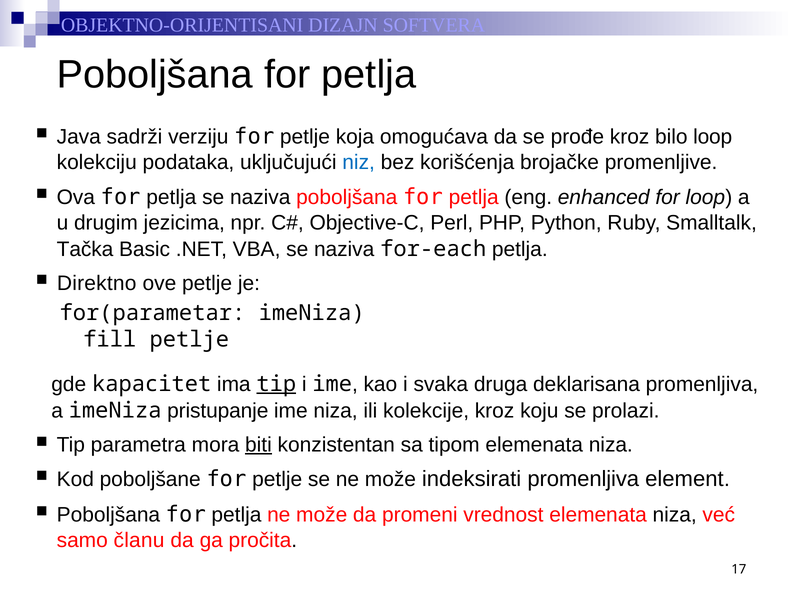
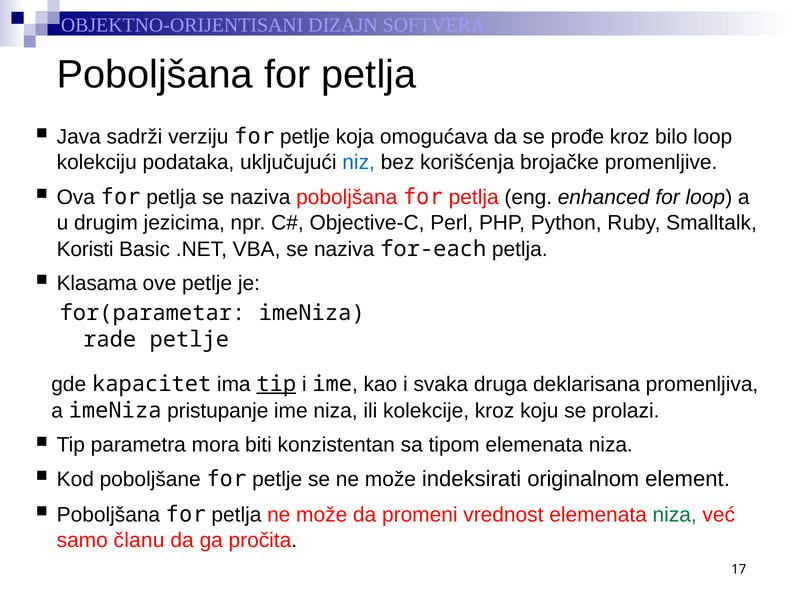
Tačka: Tačka -> Koristi
Direktno: Direktno -> Klasama
fill: fill -> rade
biti underline: present -> none
indeksirati promenljiva: promenljiva -> originalnom
niza at (675, 514) colour: black -> green
